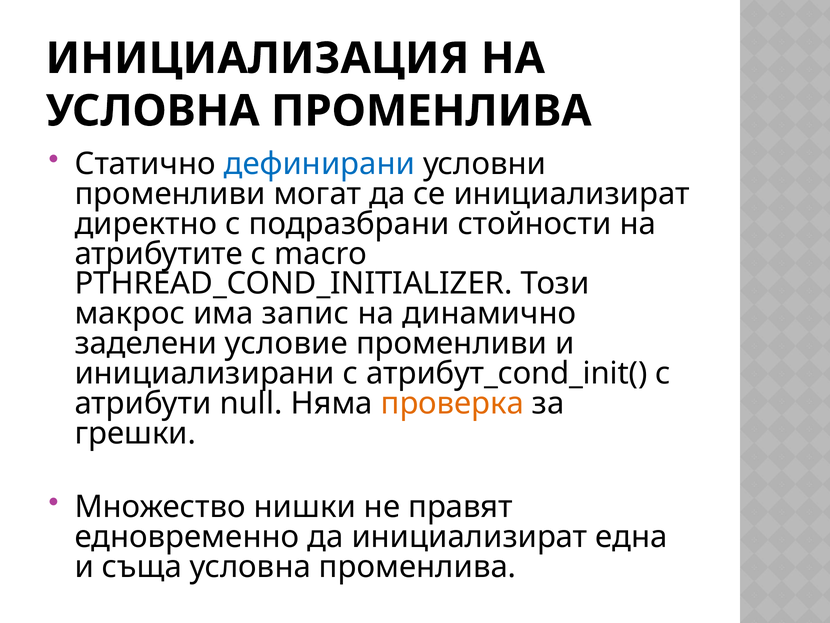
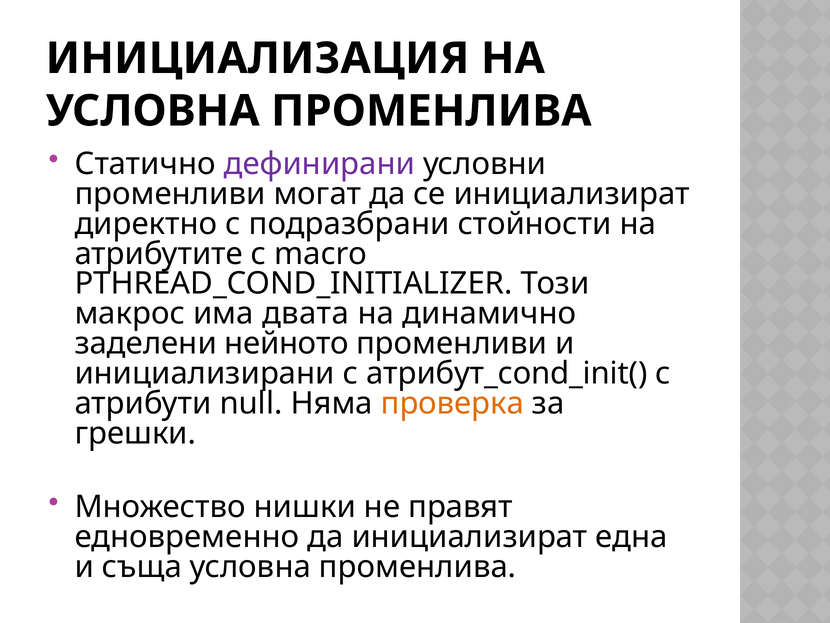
дефинирани colour: blue -> purple
запис: запис -> двата
условие: условие -> нейното
